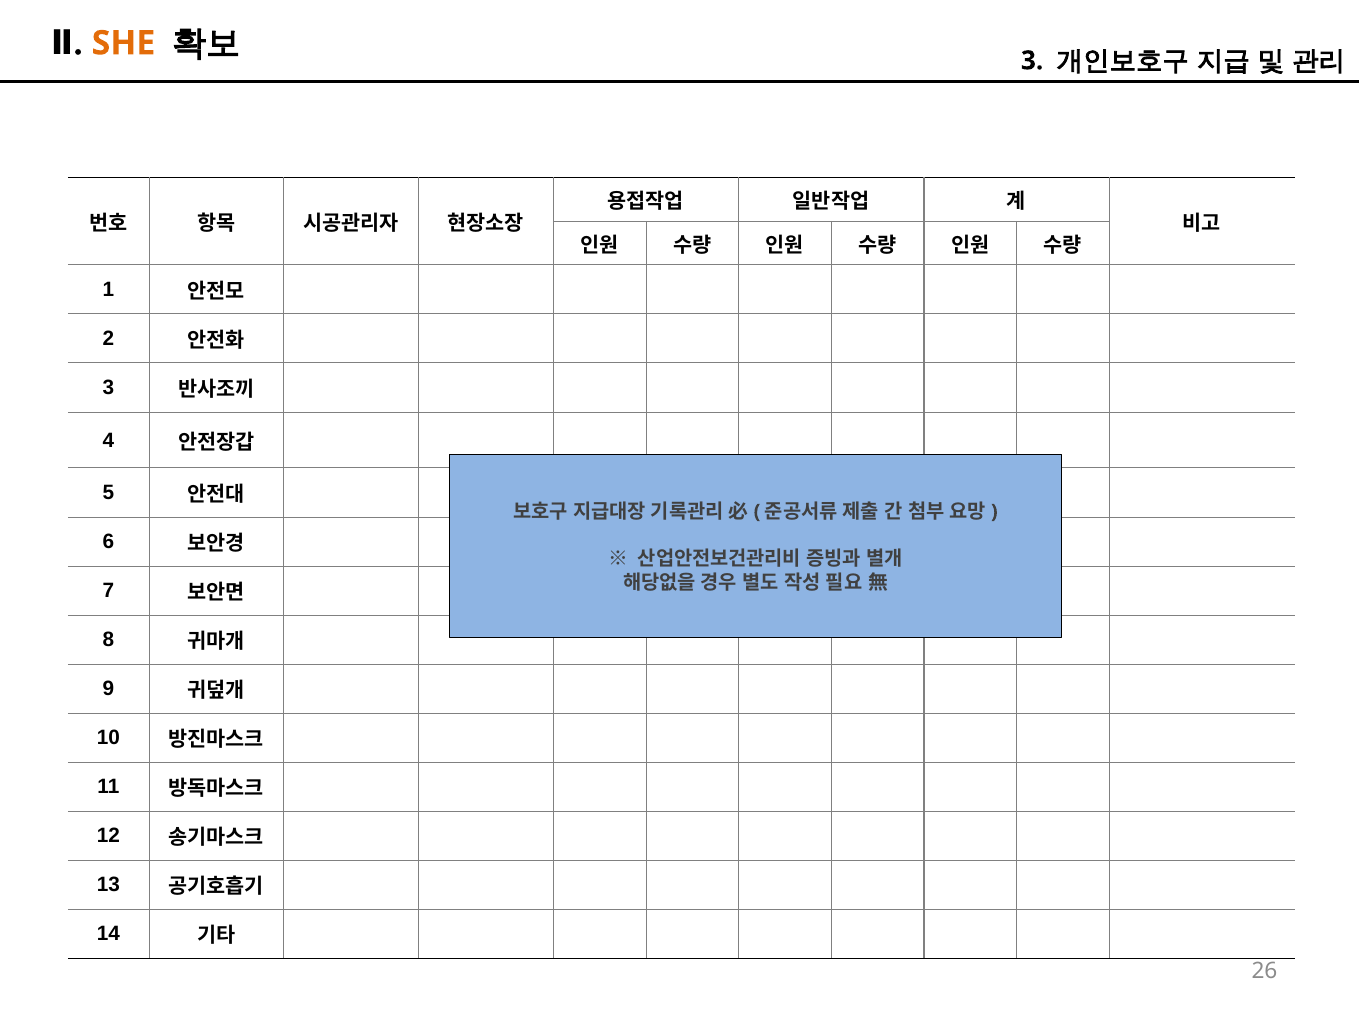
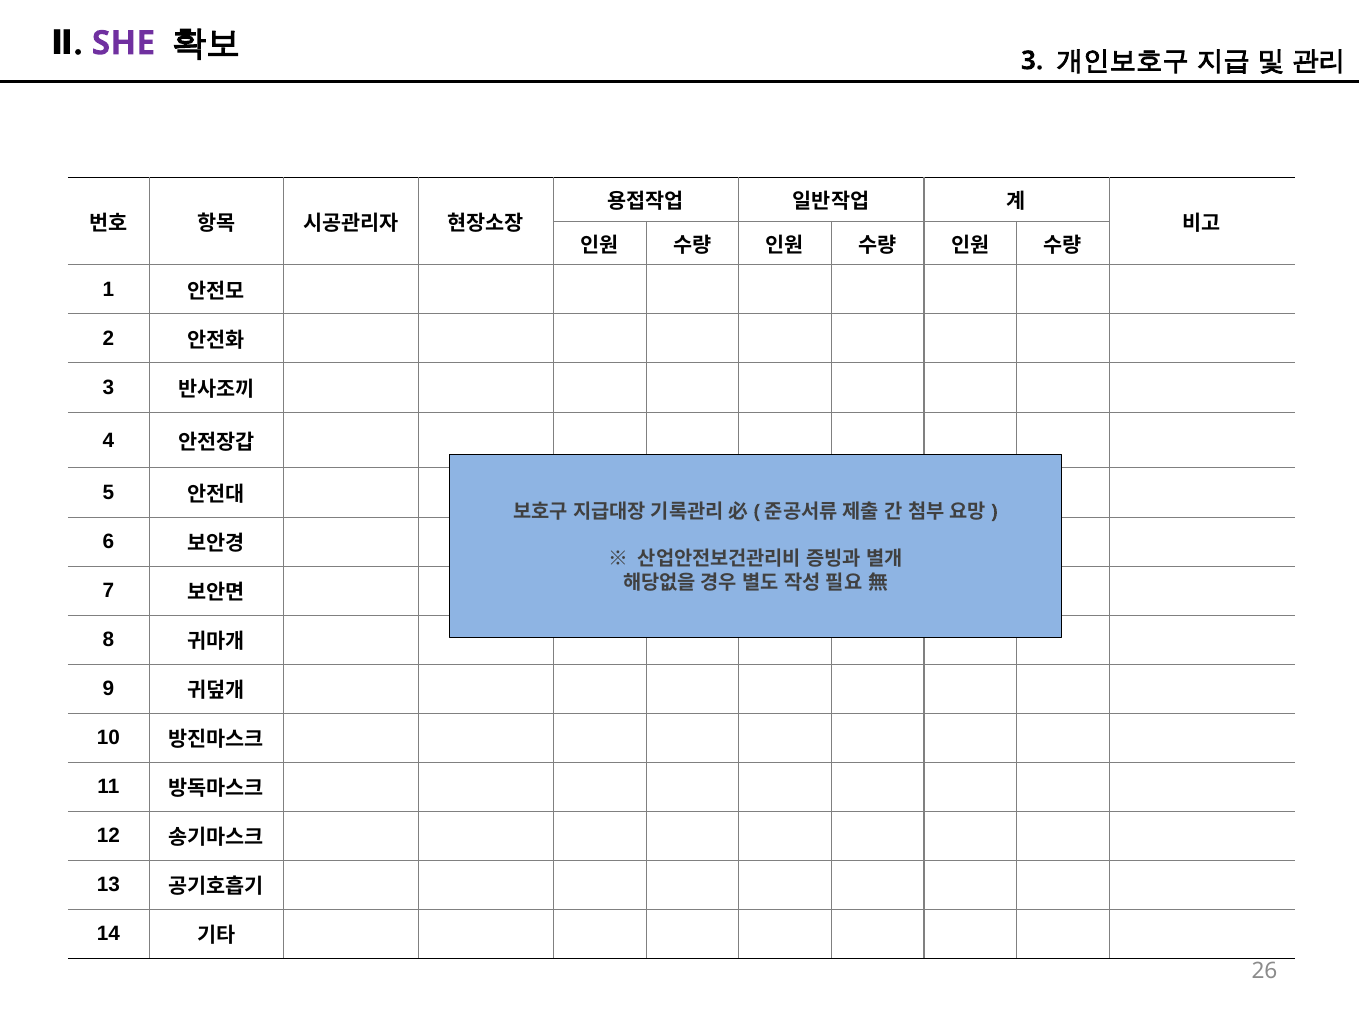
SHE colour: orange -> purple
